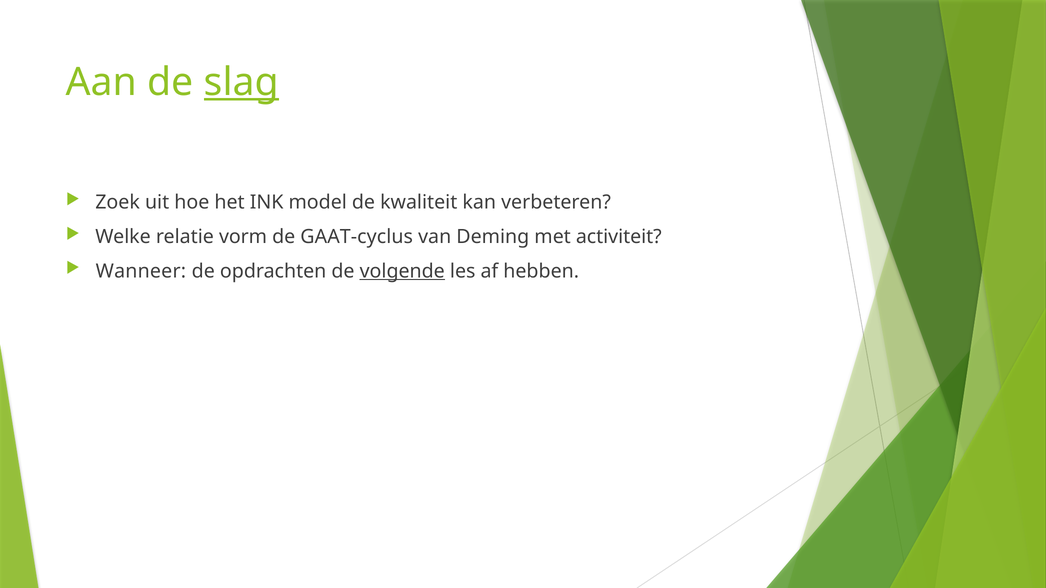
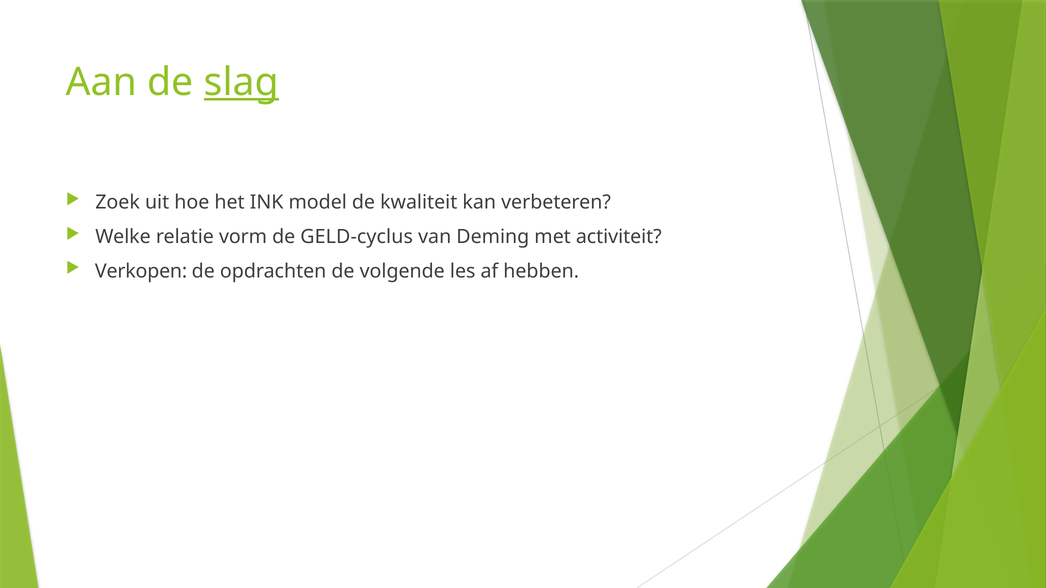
GAAT-cyclus: GAAT-cyclus -> GELD-cyclus
Wanneer: Wanneer -> Verkopen
volgende underline: present -> none
